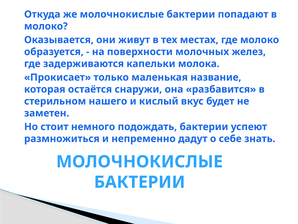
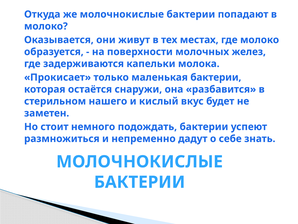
маленькая название: название -> бактерии
